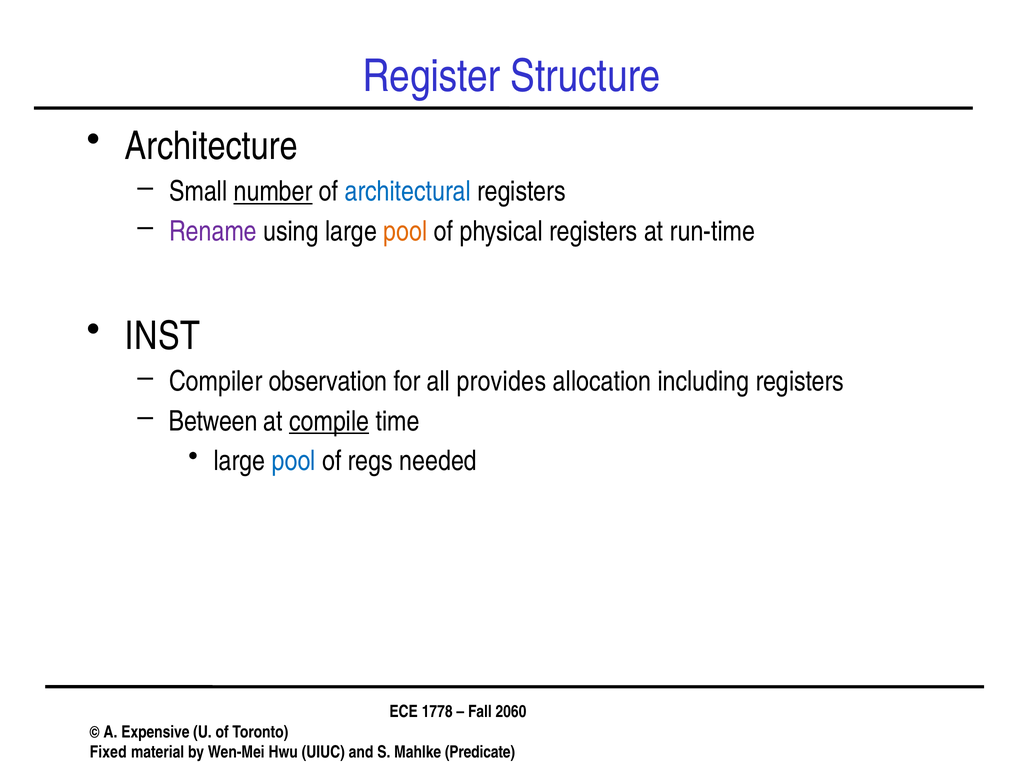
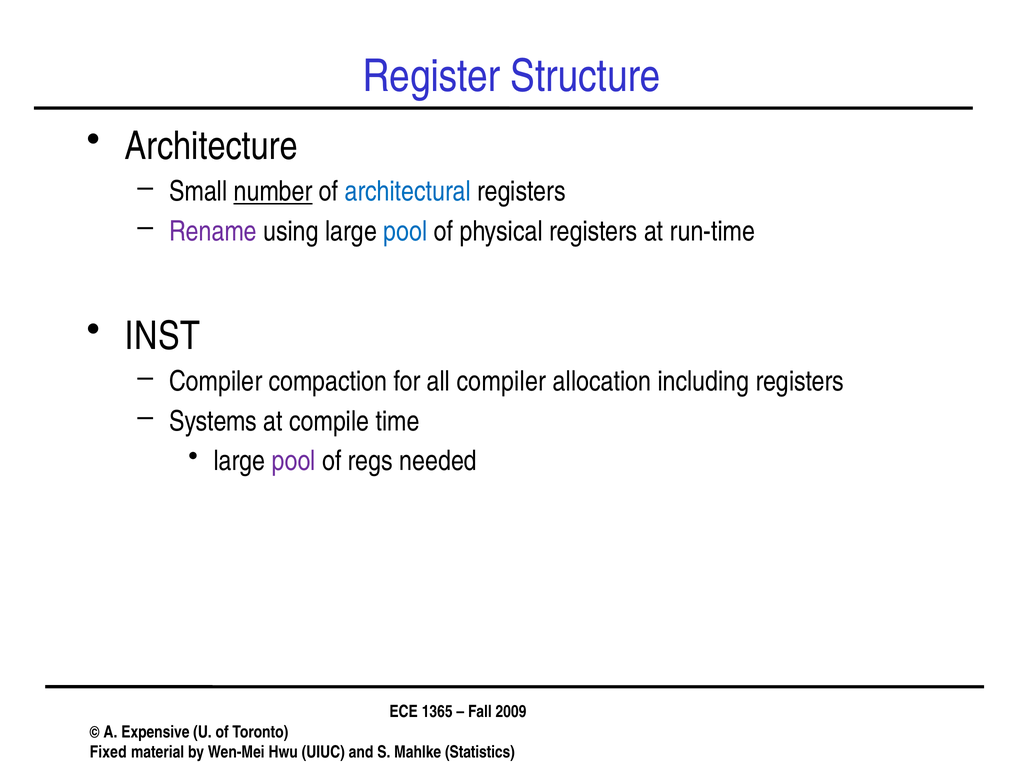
pool at (405, 231) colour: orange -> blue
observation: observation -> compaction
all provides: provides -> compiler
Between: Between -> Systems
compile underline: present -> none
pool at (294, 461) colour: blue -> purple
1778: 1778 -> 1365
2060: 2060 -> 2009
Predicate: Predicate -> Statistics
